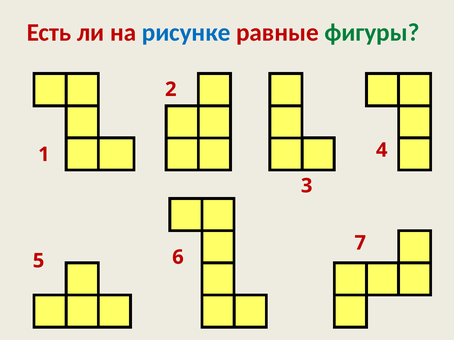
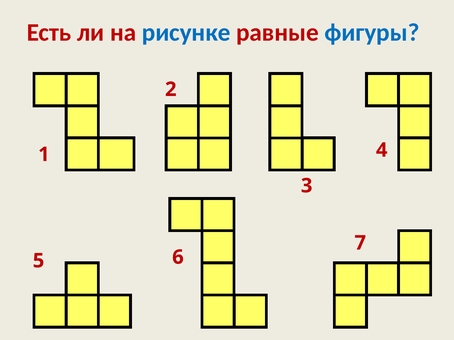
фигуры colour: green -> blue
